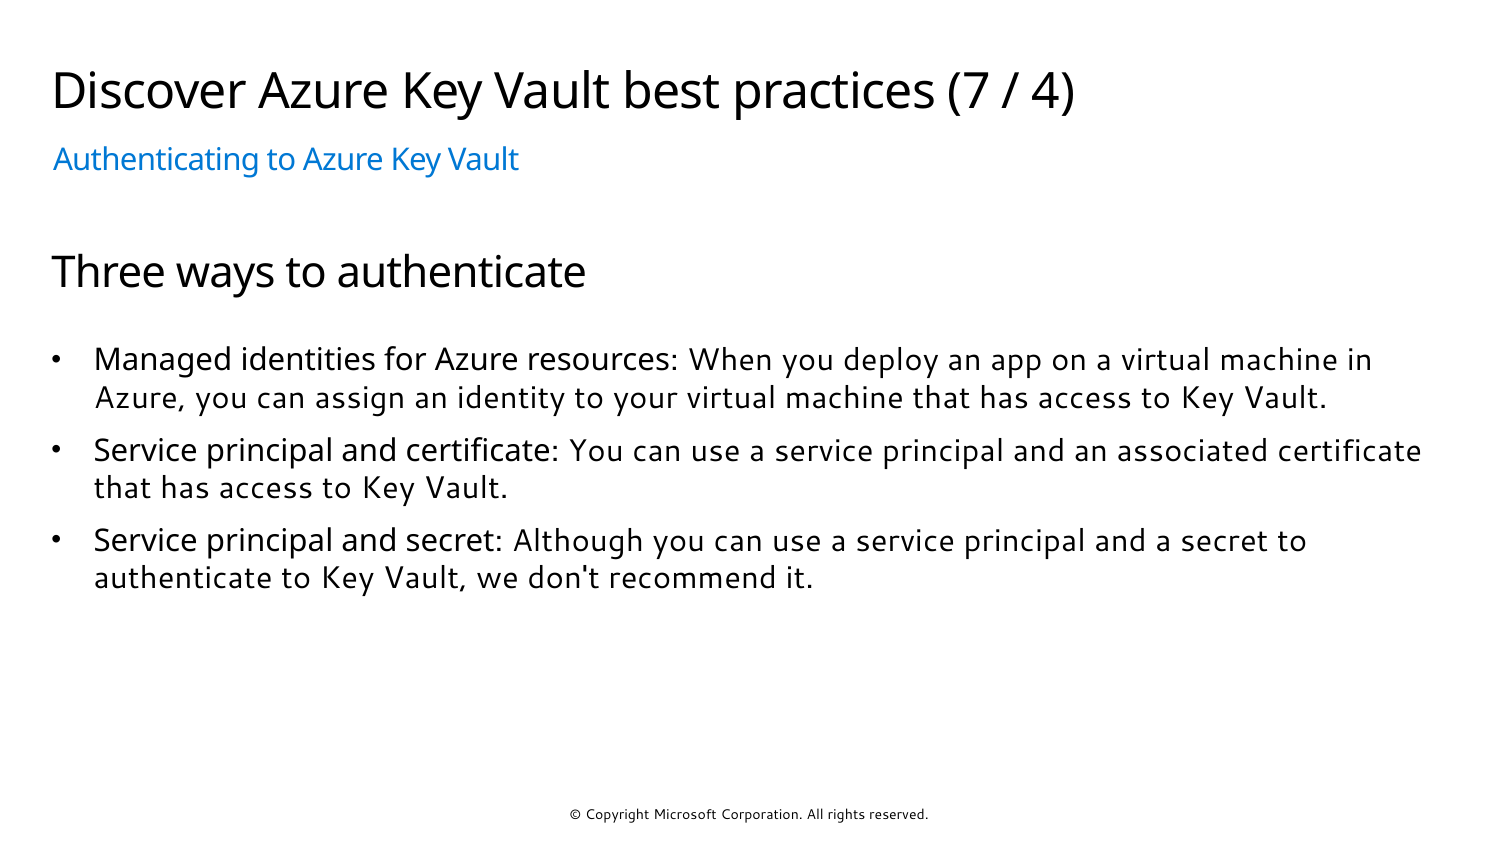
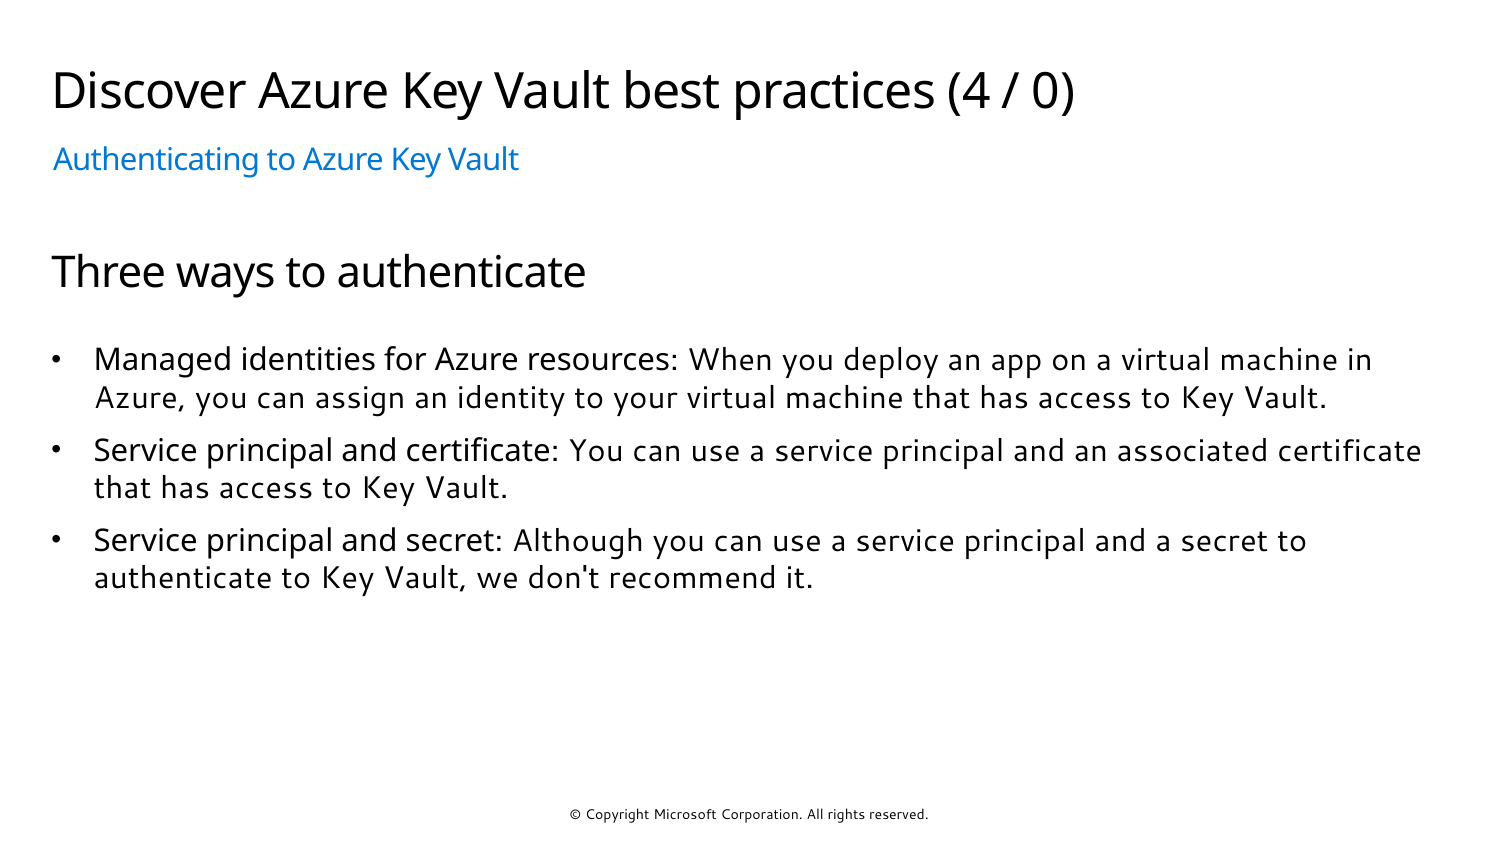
7: 7 -> 4
4: 4 -> 0
